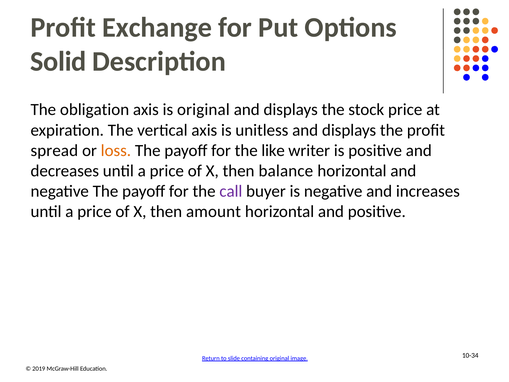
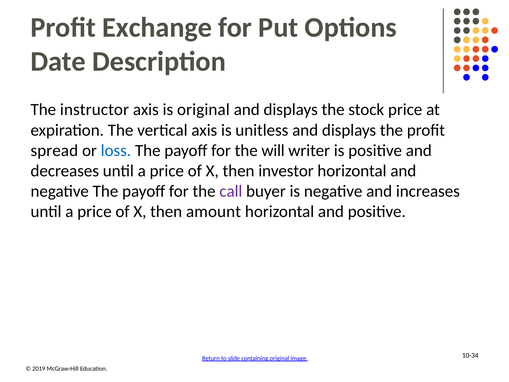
Solid: Solid -> Date
obligation: obligation -> instructor
loss colour: orange -> blue
like: like -> will
balance: balance -> investor
